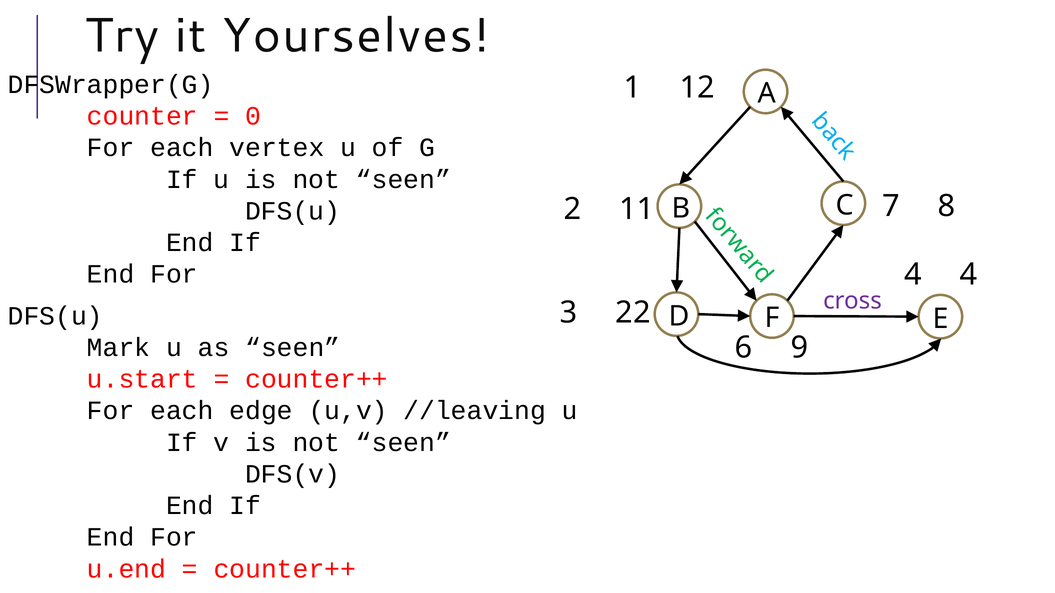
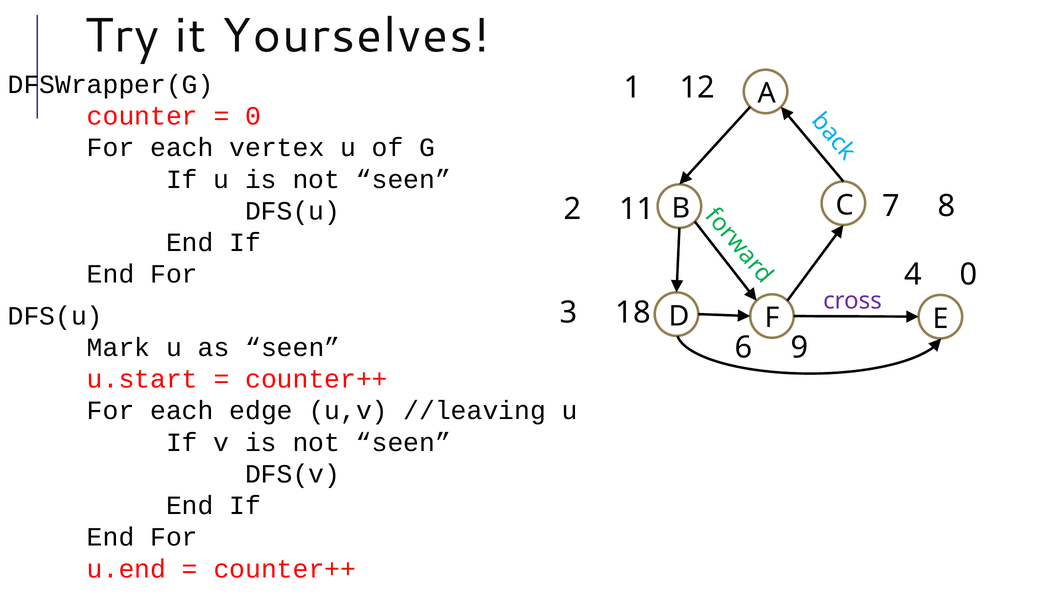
4 4: 4 -> 0
22: 22 -> 18
